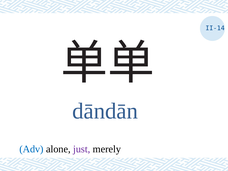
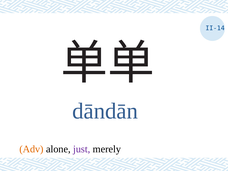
Adv colour: blue -> orange
